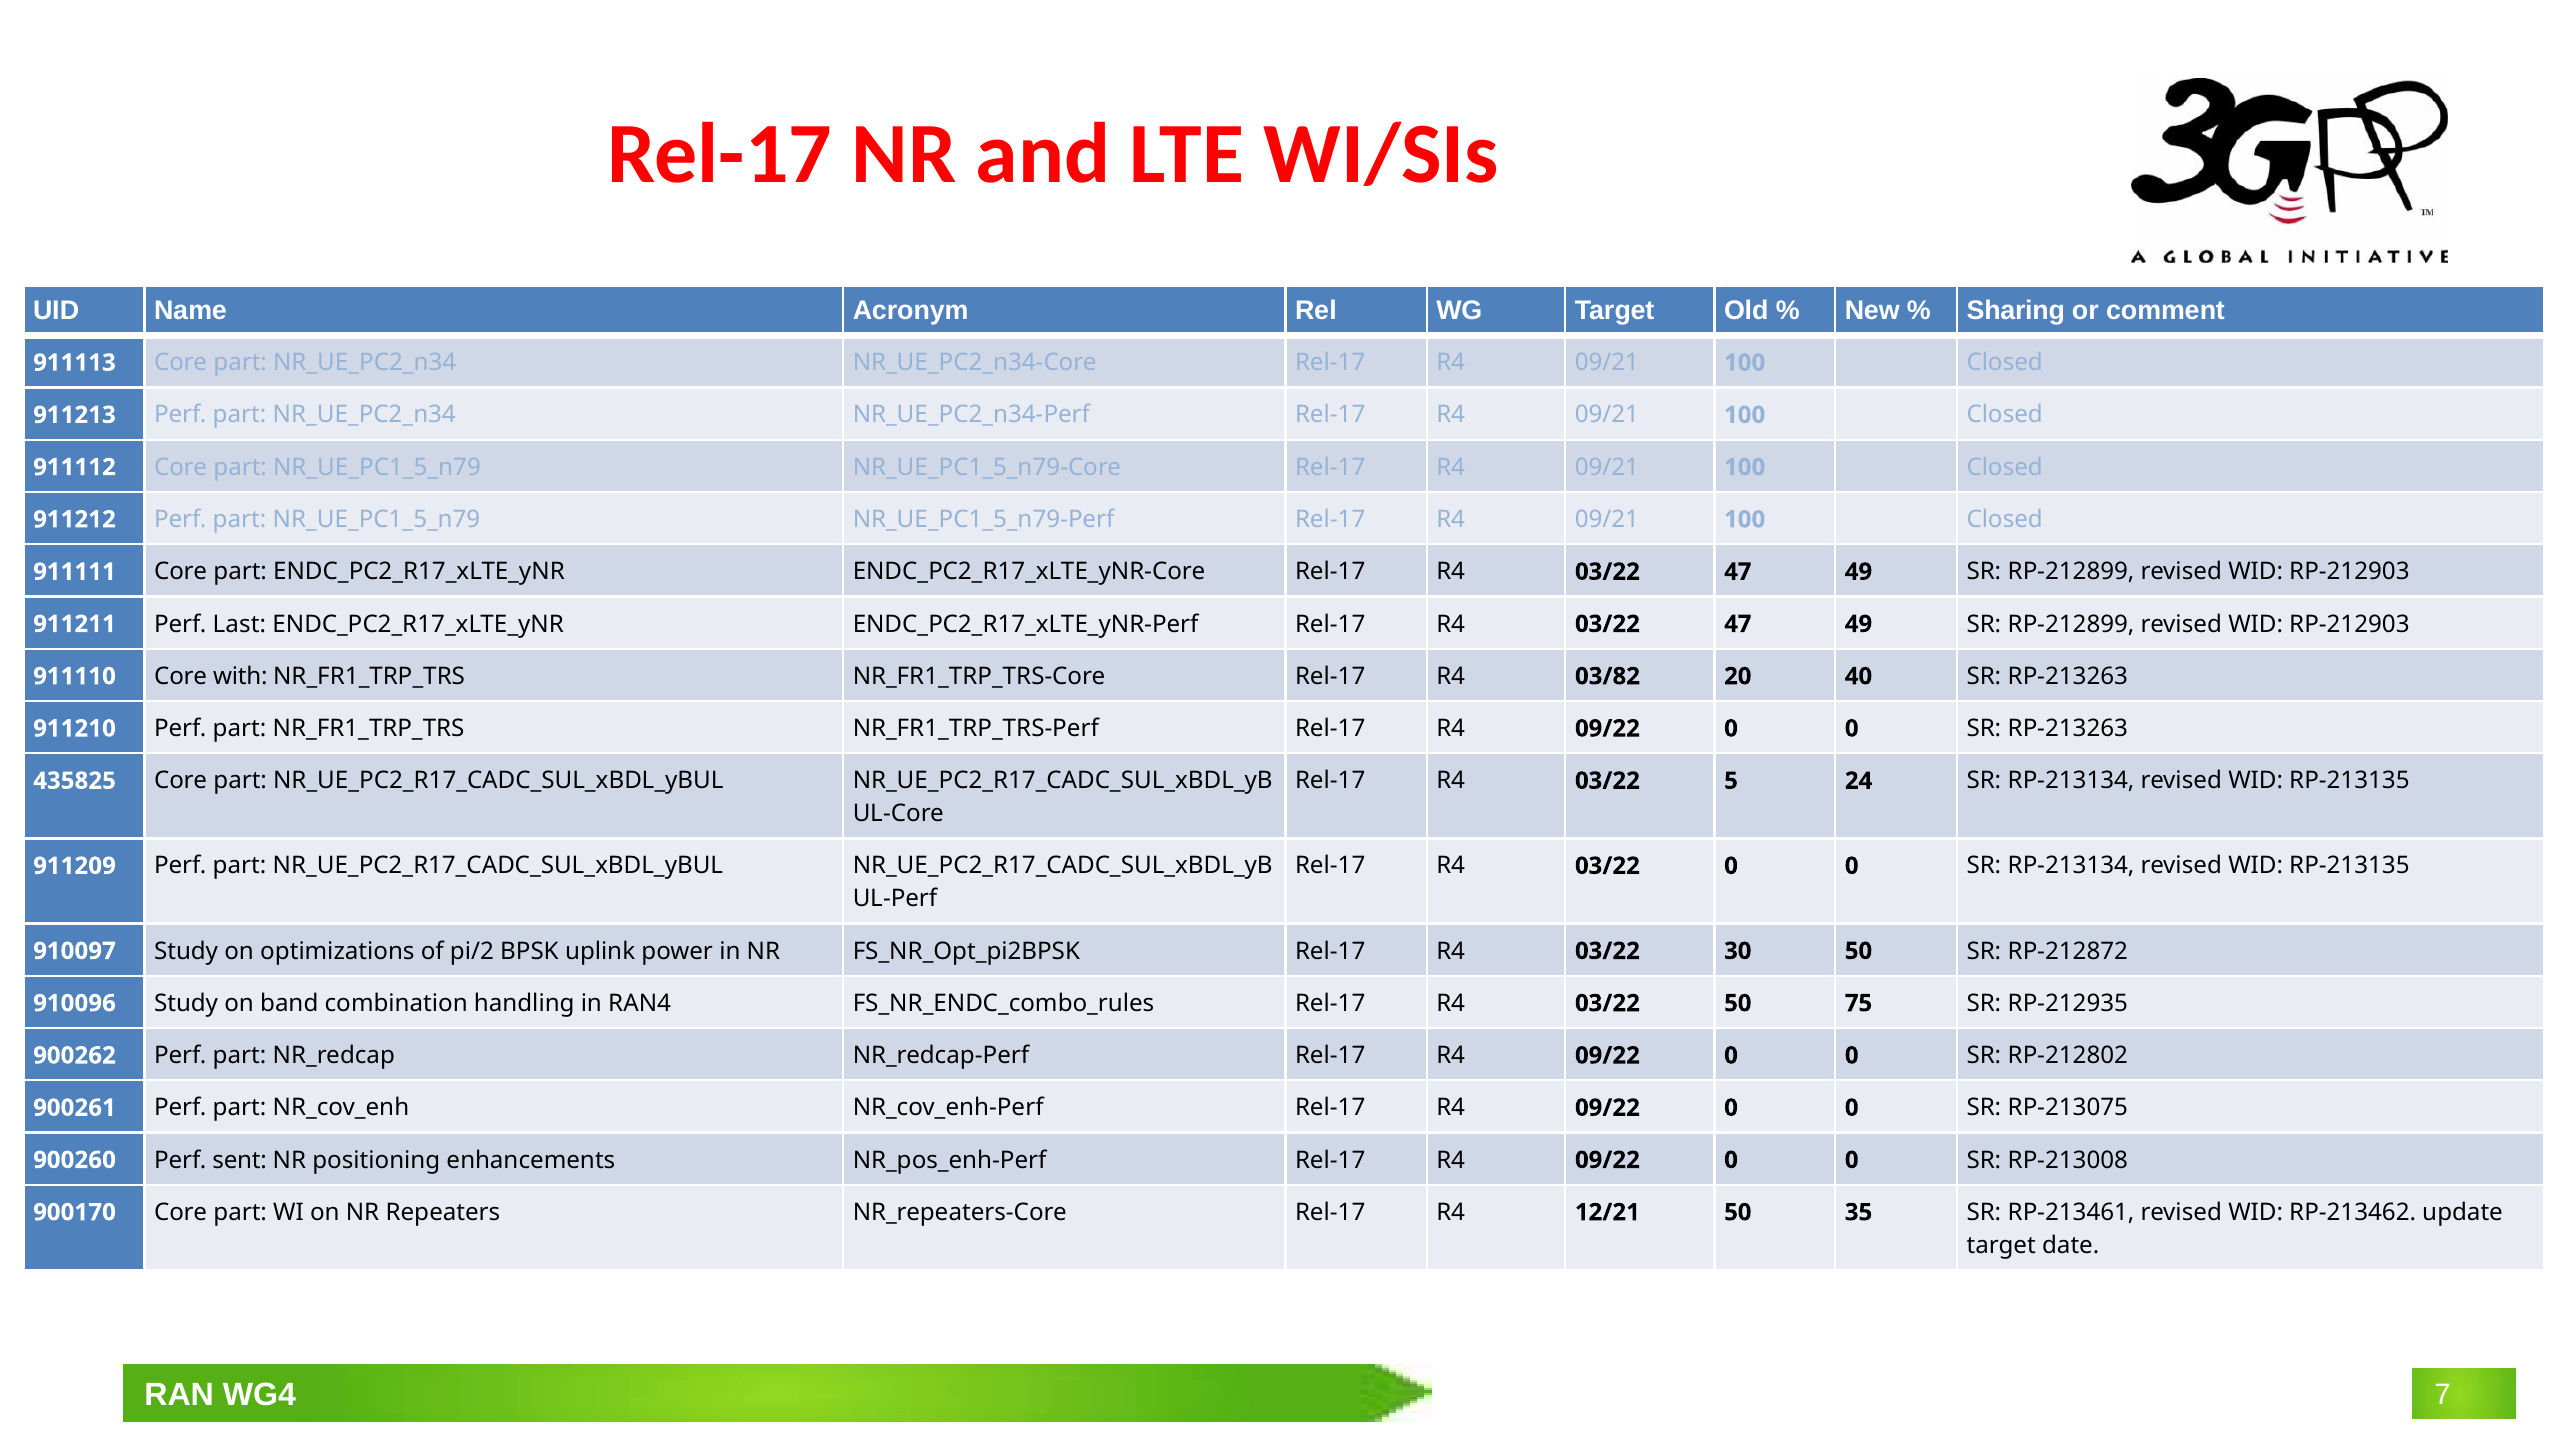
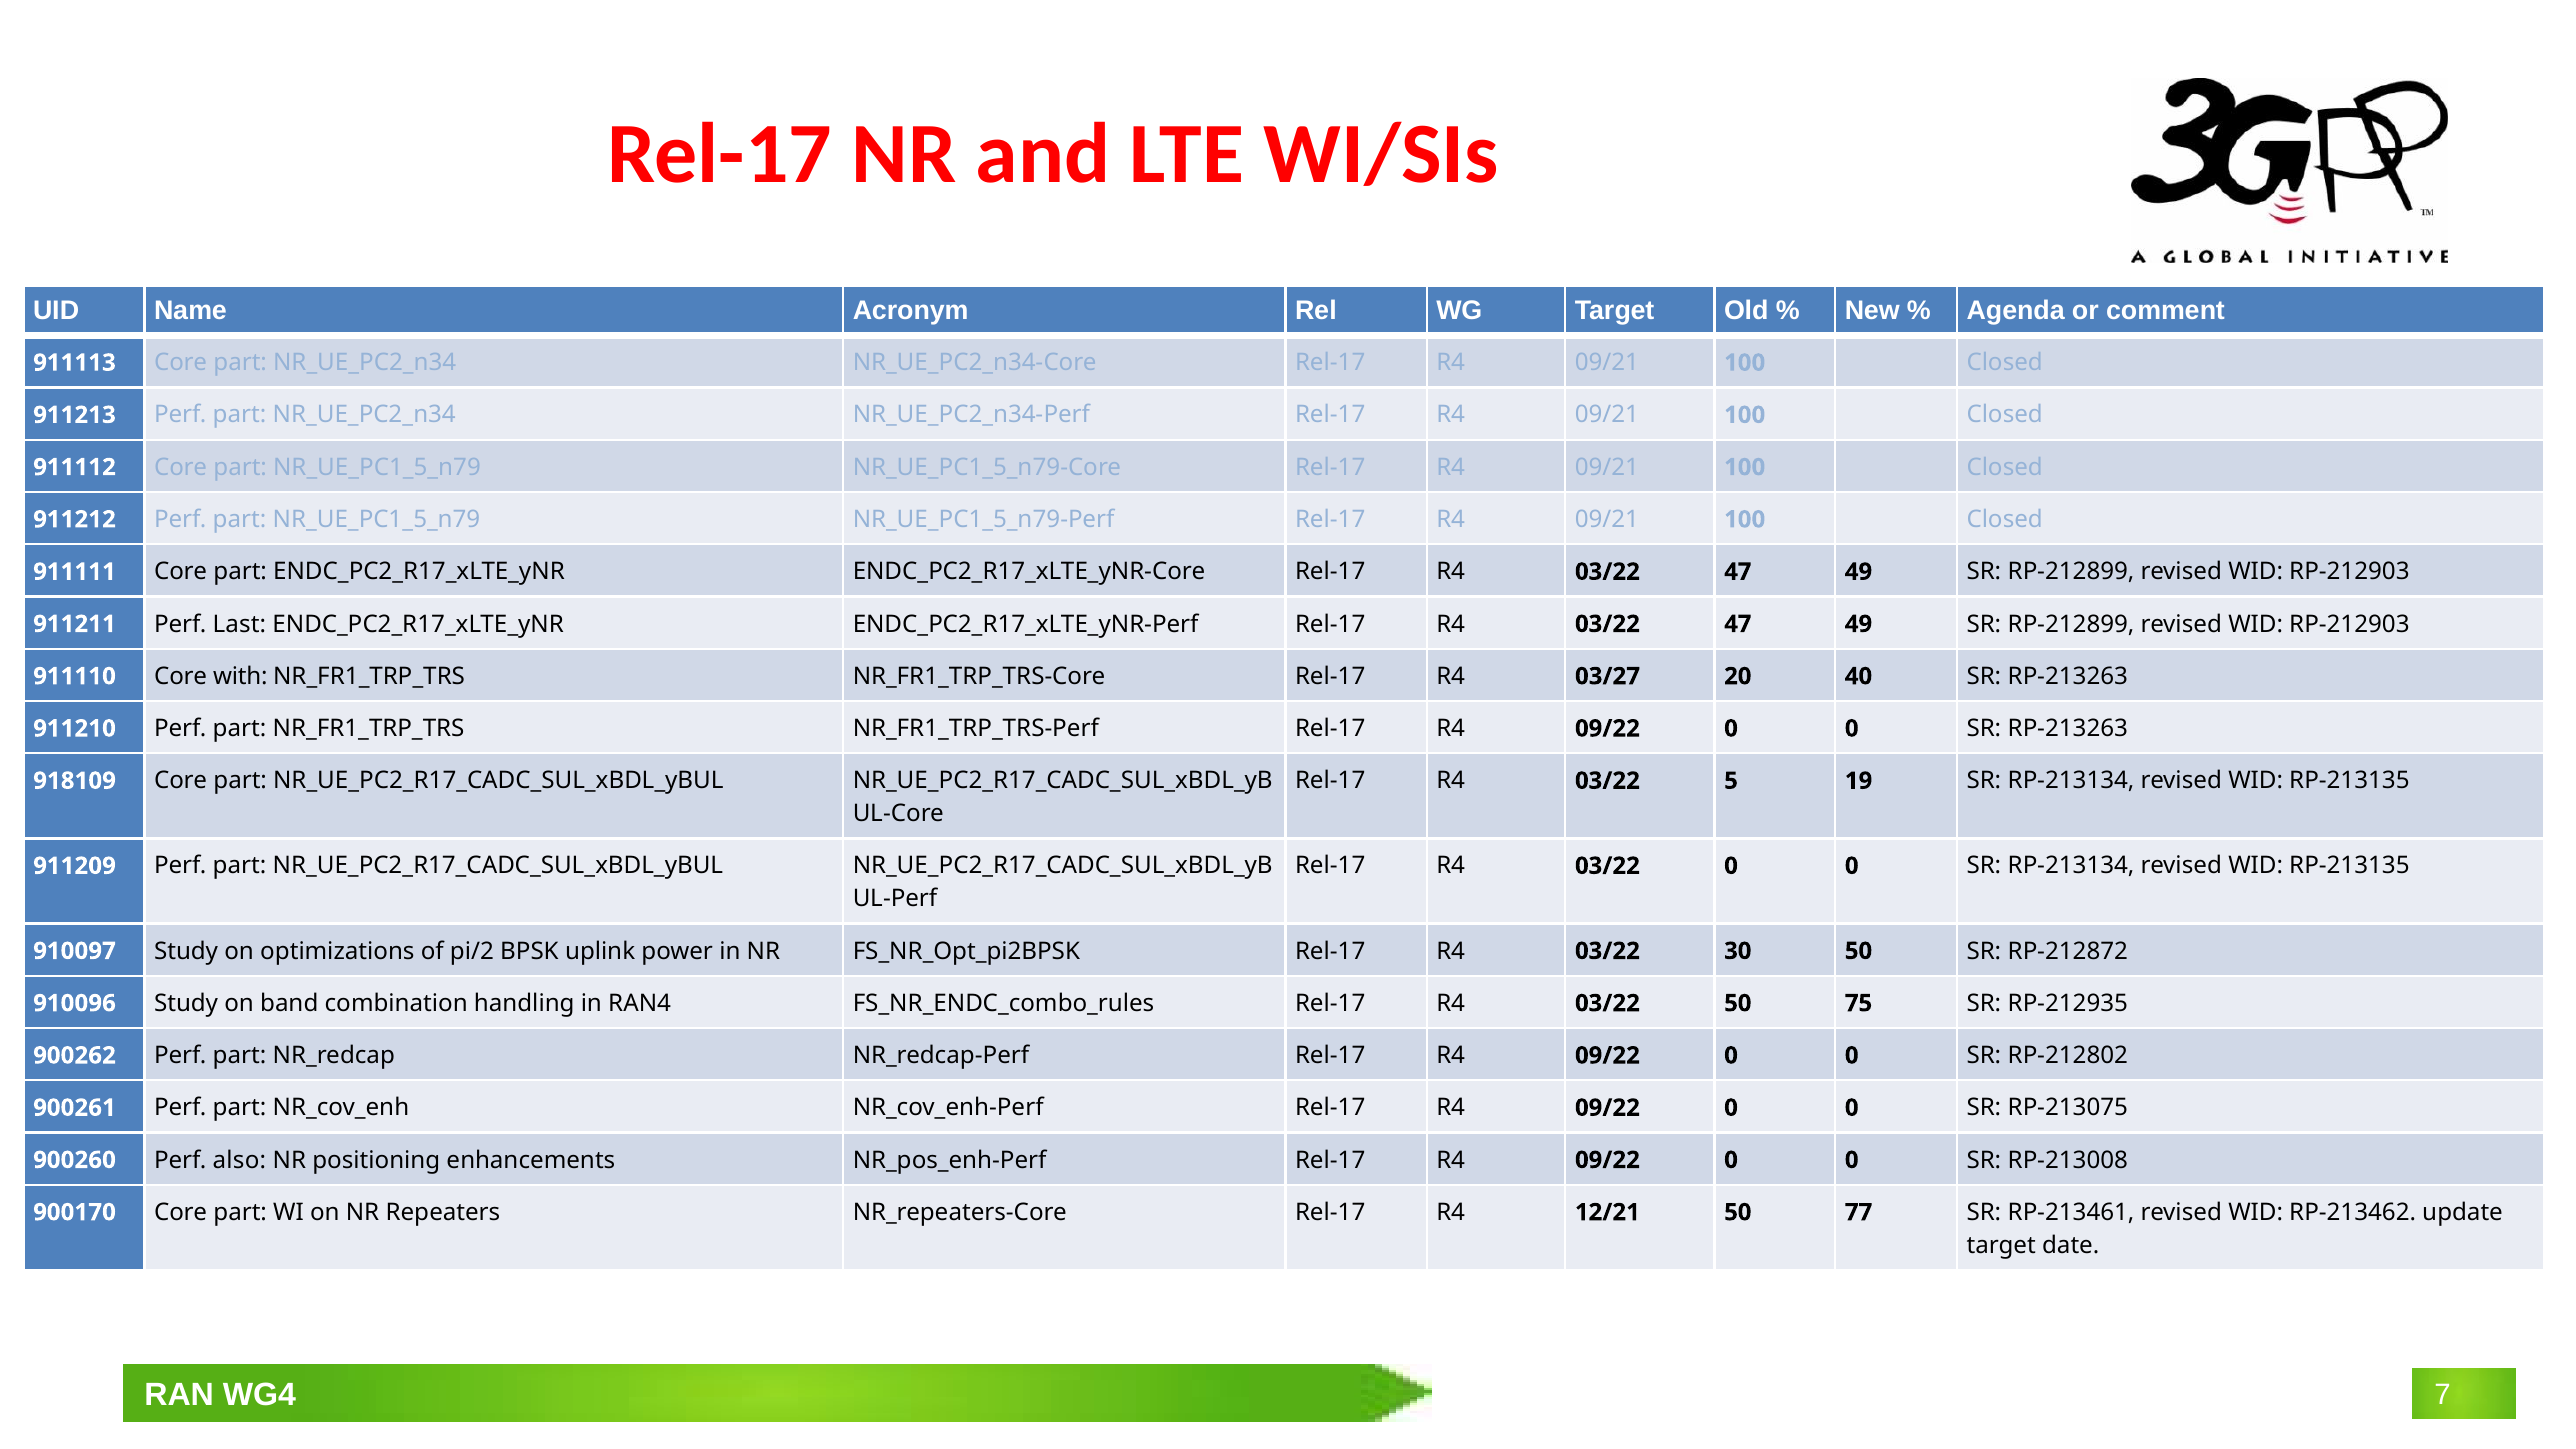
Sharing: Sharing -> Agenda
03/82: 03/82 -> 03/27
24: 24 -> 19
435825: 435825 -> 918109
sent: sent -> also
35: 35 -> 77
